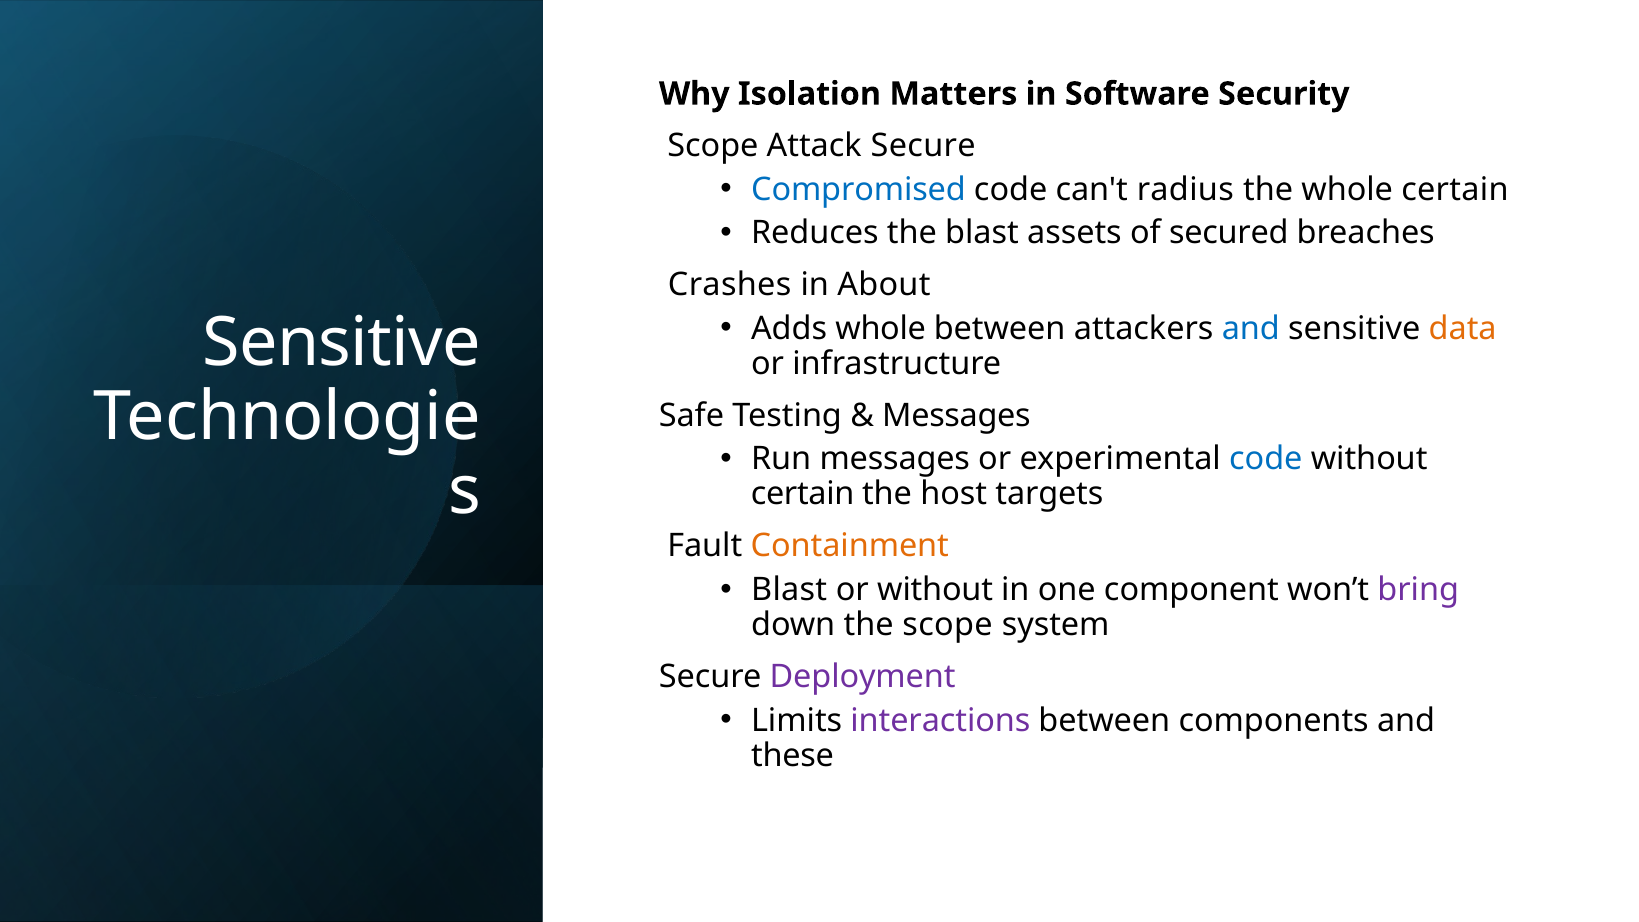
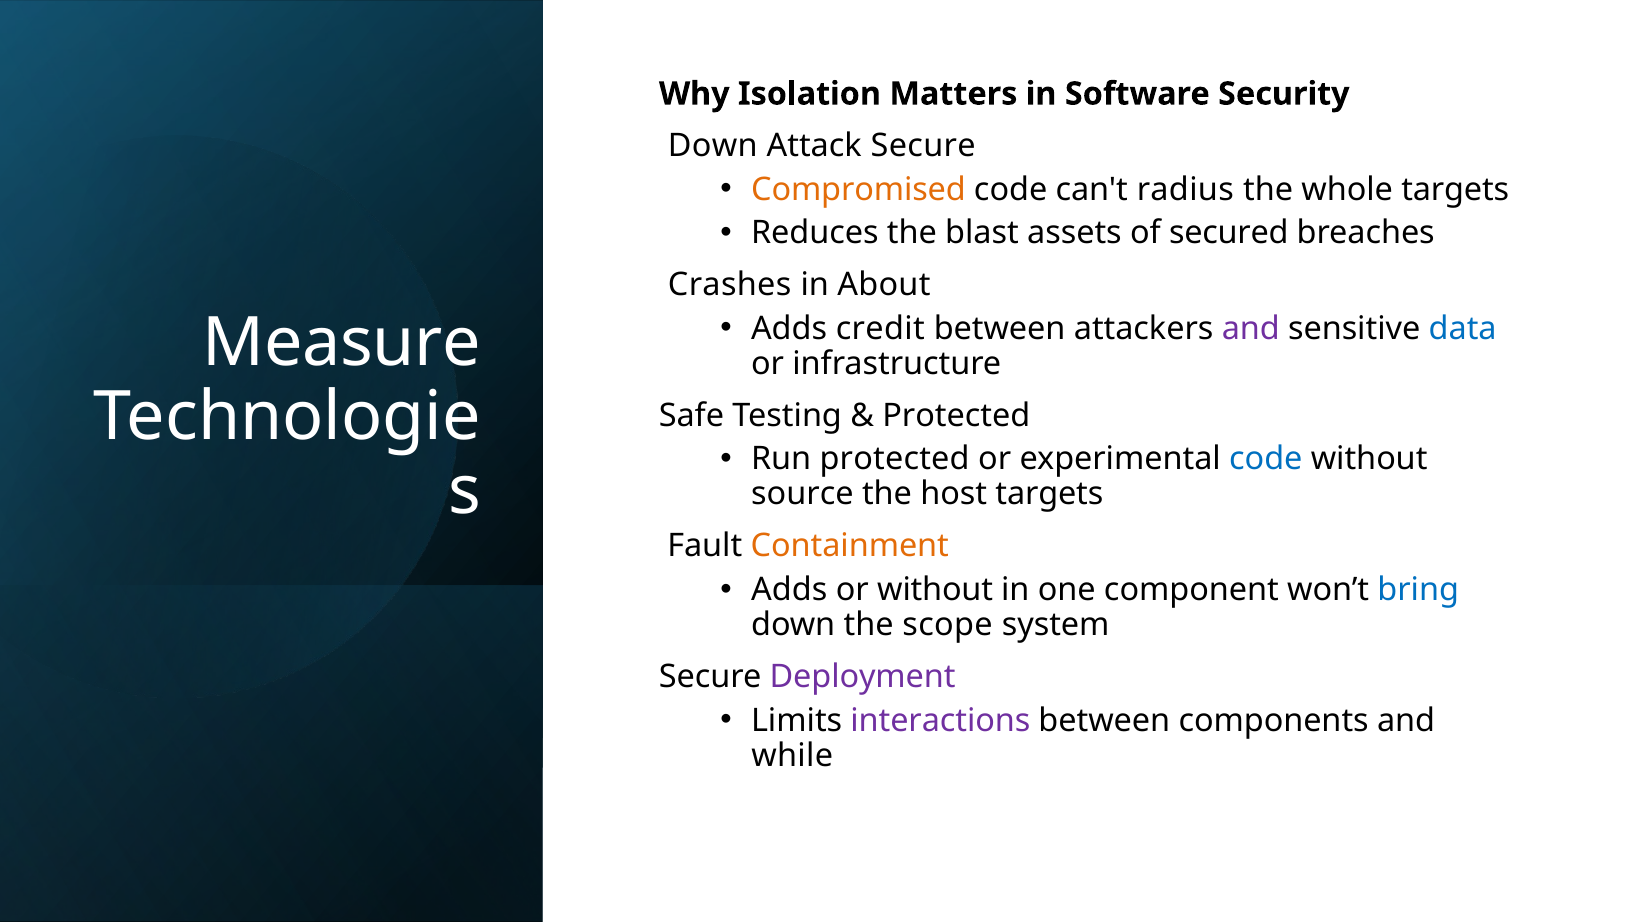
Scope at (713, 146): Scope -> Down
Compromised colour: blue -> orange
whole certain: certain -> targets
Adds whole: whole -> credit
and at (1251, 329) colour: blue -> purple
data colour: orange -> blue
Sensitive at (342, 343): Sensitive -> Measure
Messages at (956, 416): Messages -> Protected
Run messages: messages -> protected
certain at (803, 494): certain -> source
Blast at (789, 590): Blast -> Adds
bring colour: purple -> blue
these: these -> while
